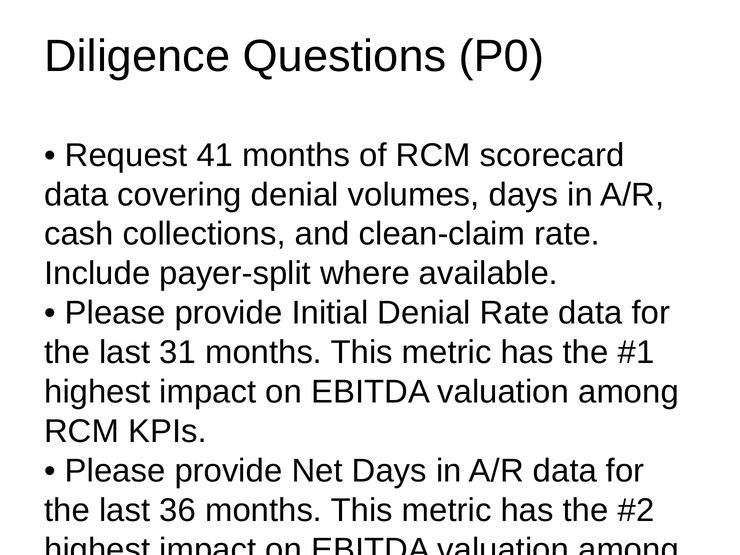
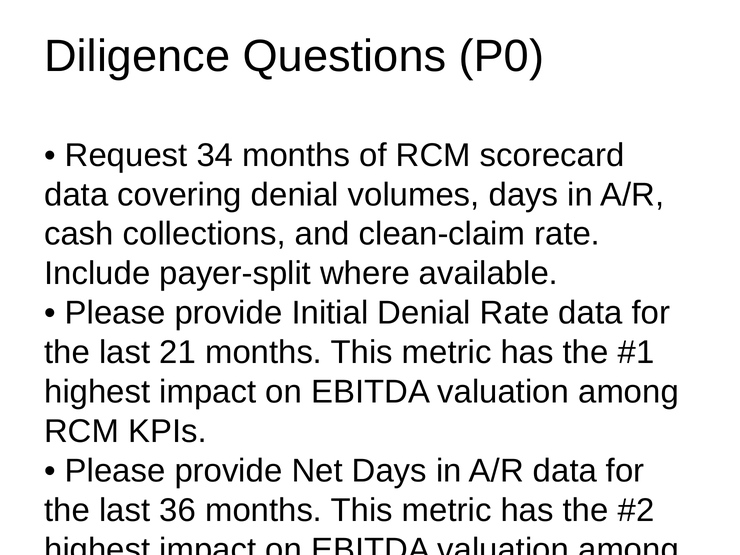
41: 41 -> 34
31: 31 -> 21
